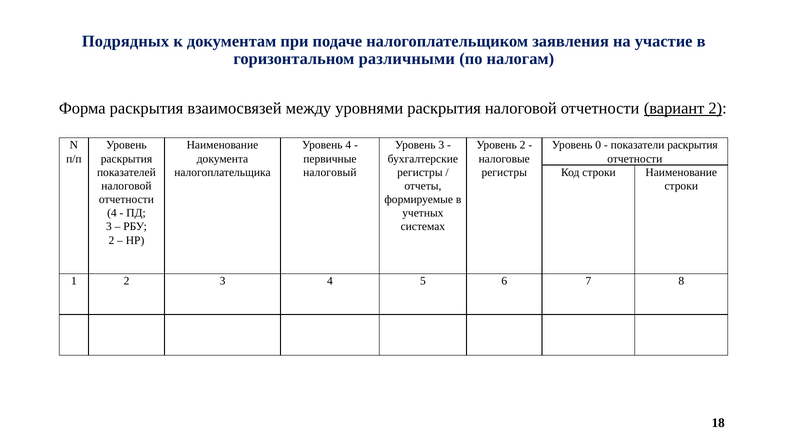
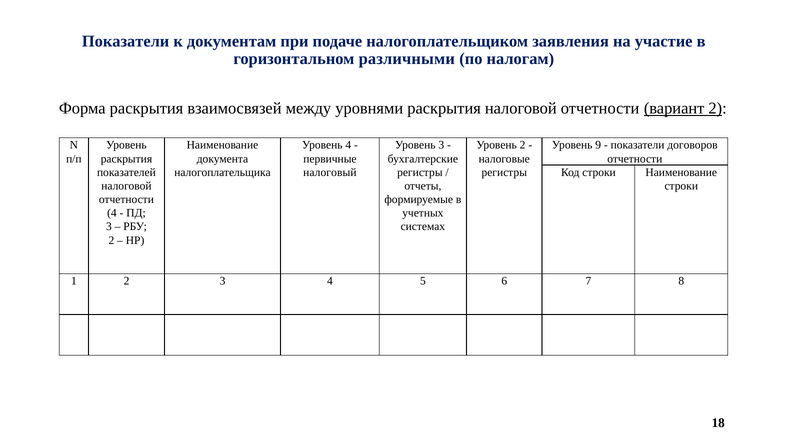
Подрядных at (126, 41): Подрядных -> Показатели
0: 0 -> 9
показатели раскрытия: раскрытия -> договоров
